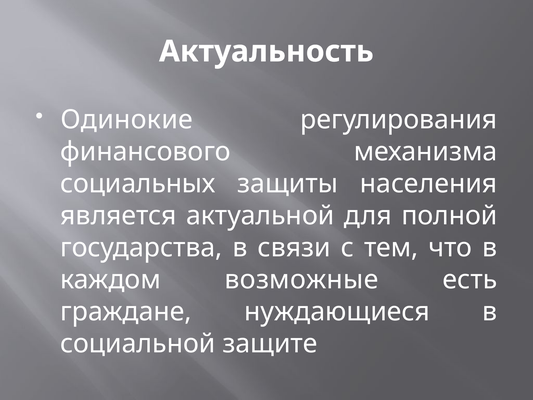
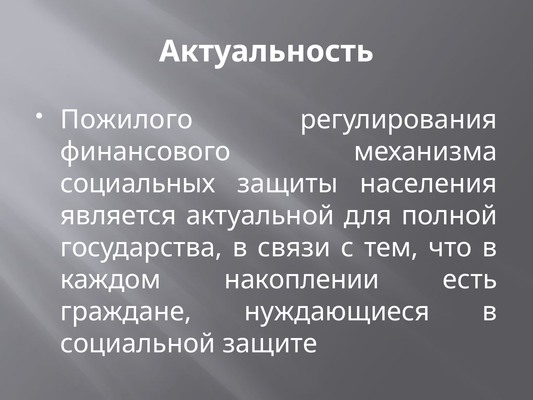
Одинокие: Одинокие -> Пожилого
возможные: возможные -> накоплении
